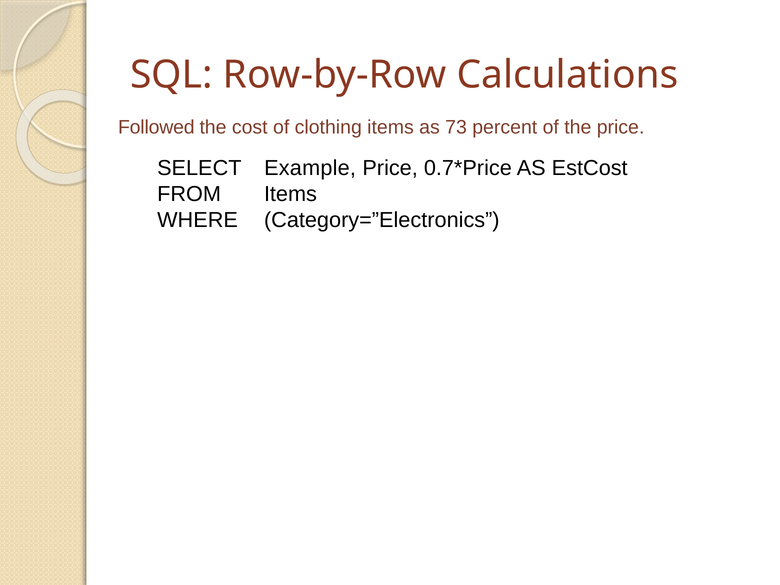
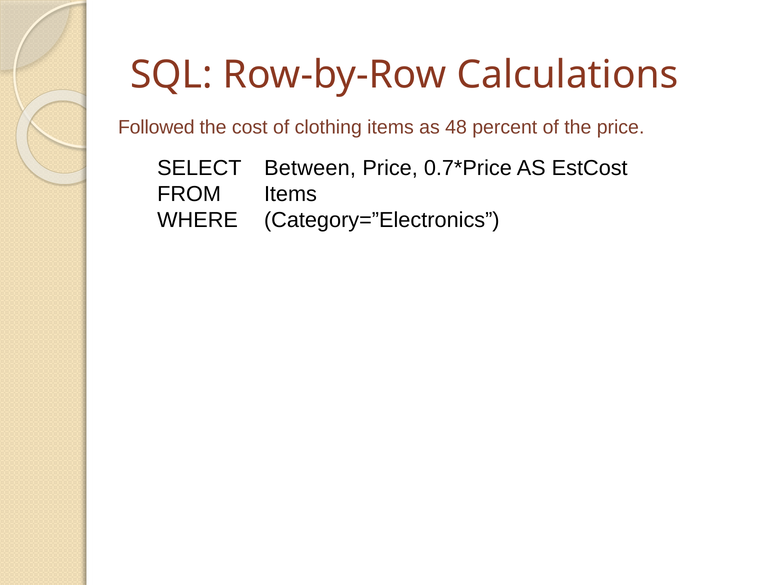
73: 73 -> 48
Example: Example -> Between
